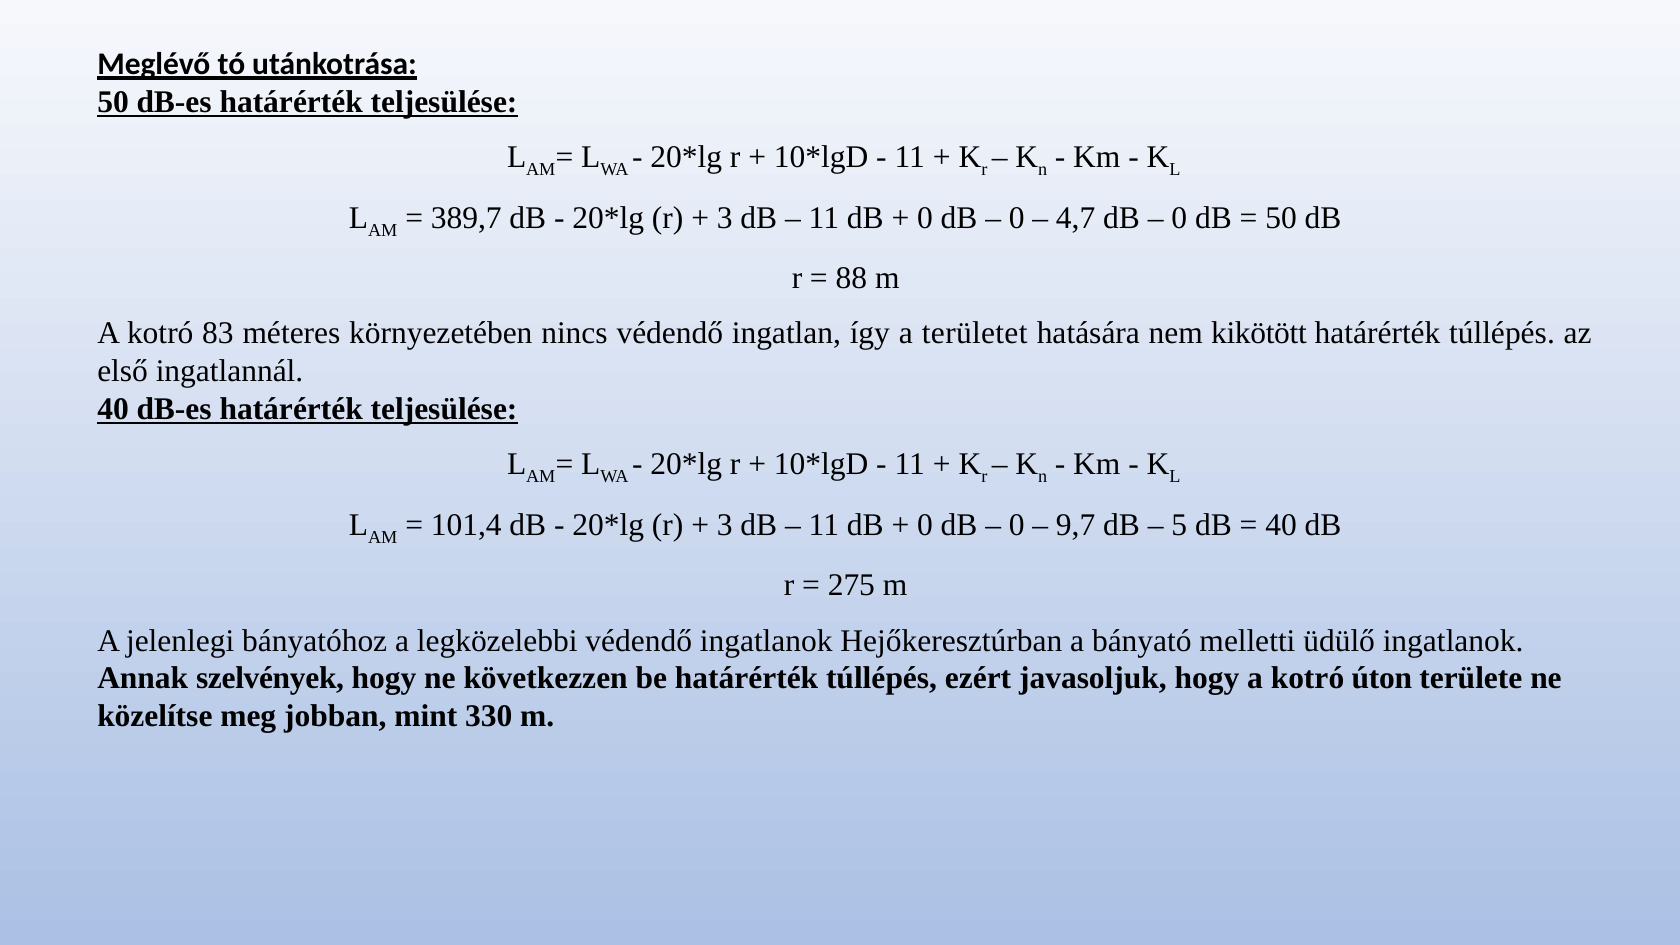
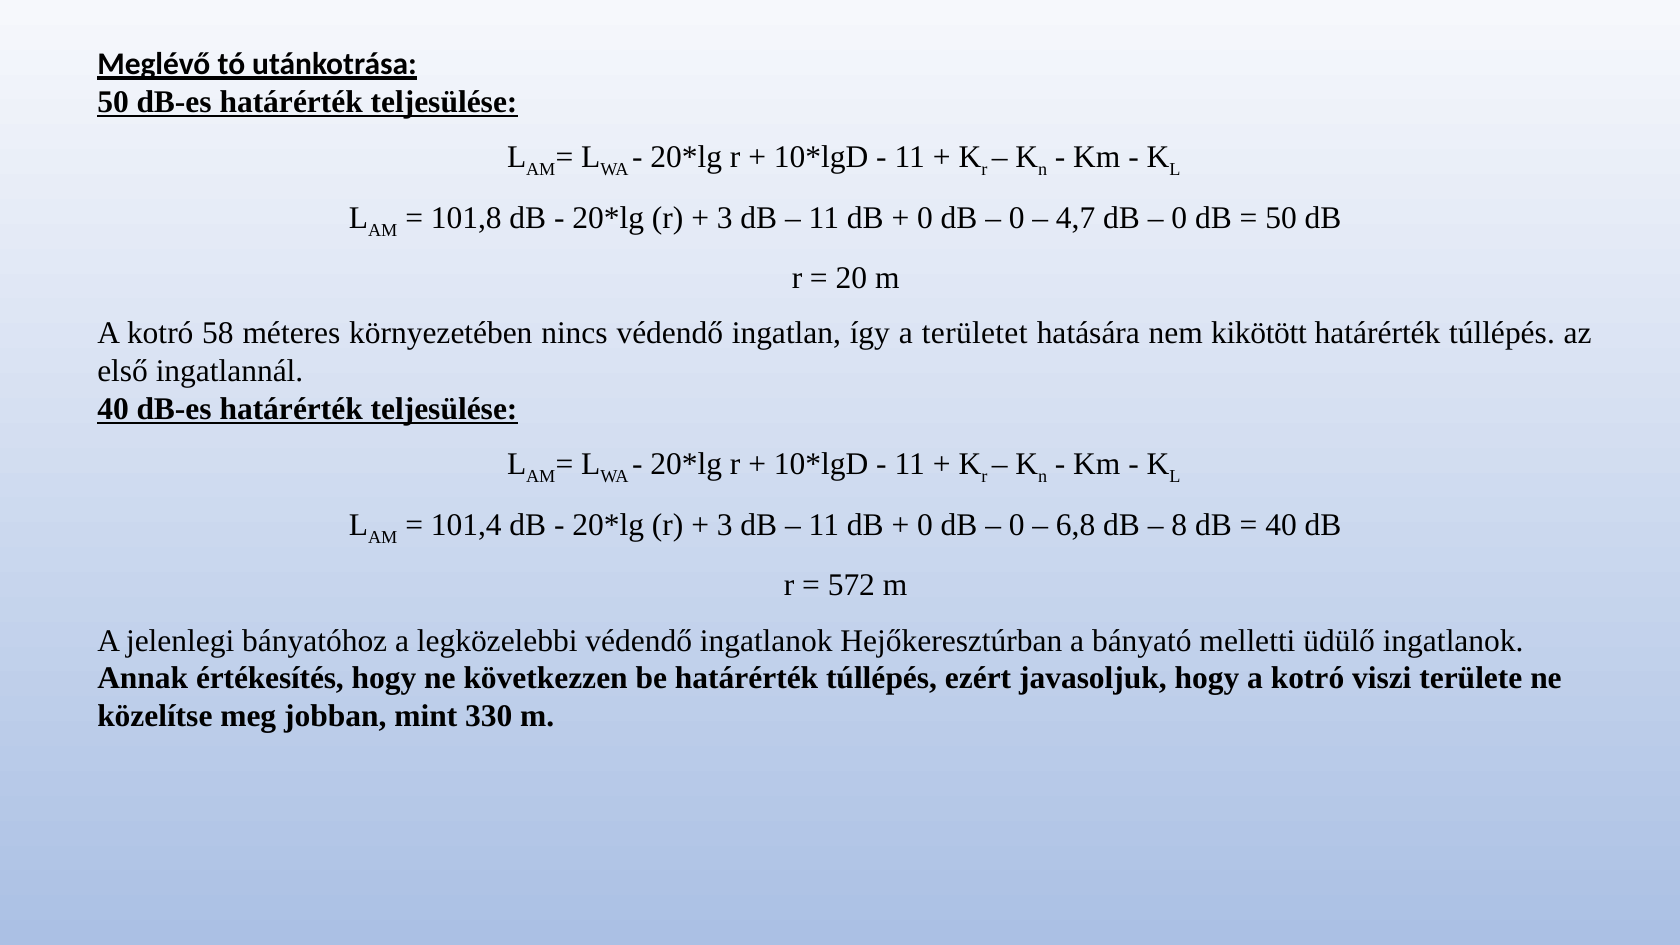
389,7: 389,7 -> 101,8
88: 88 -> 20
83: 83 -> 58
9,7: 9,7 -> 6,8
5: 5 -> 8
275: 275 -> 572
szelvények: szelvények -> értékesítés
úton: úton -> viszi
